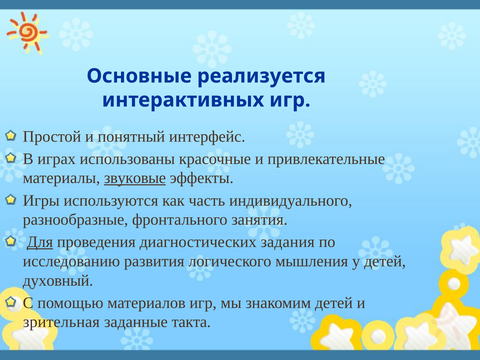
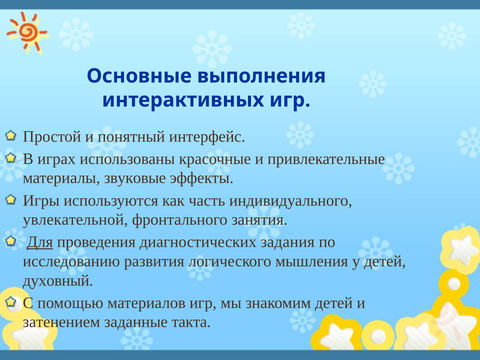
реализуется: реализуется -> выполнения
звуковые underline: present -> none
разнообразные: разнообразные -> увлекательной
зрительная: зрительная -> затенением
